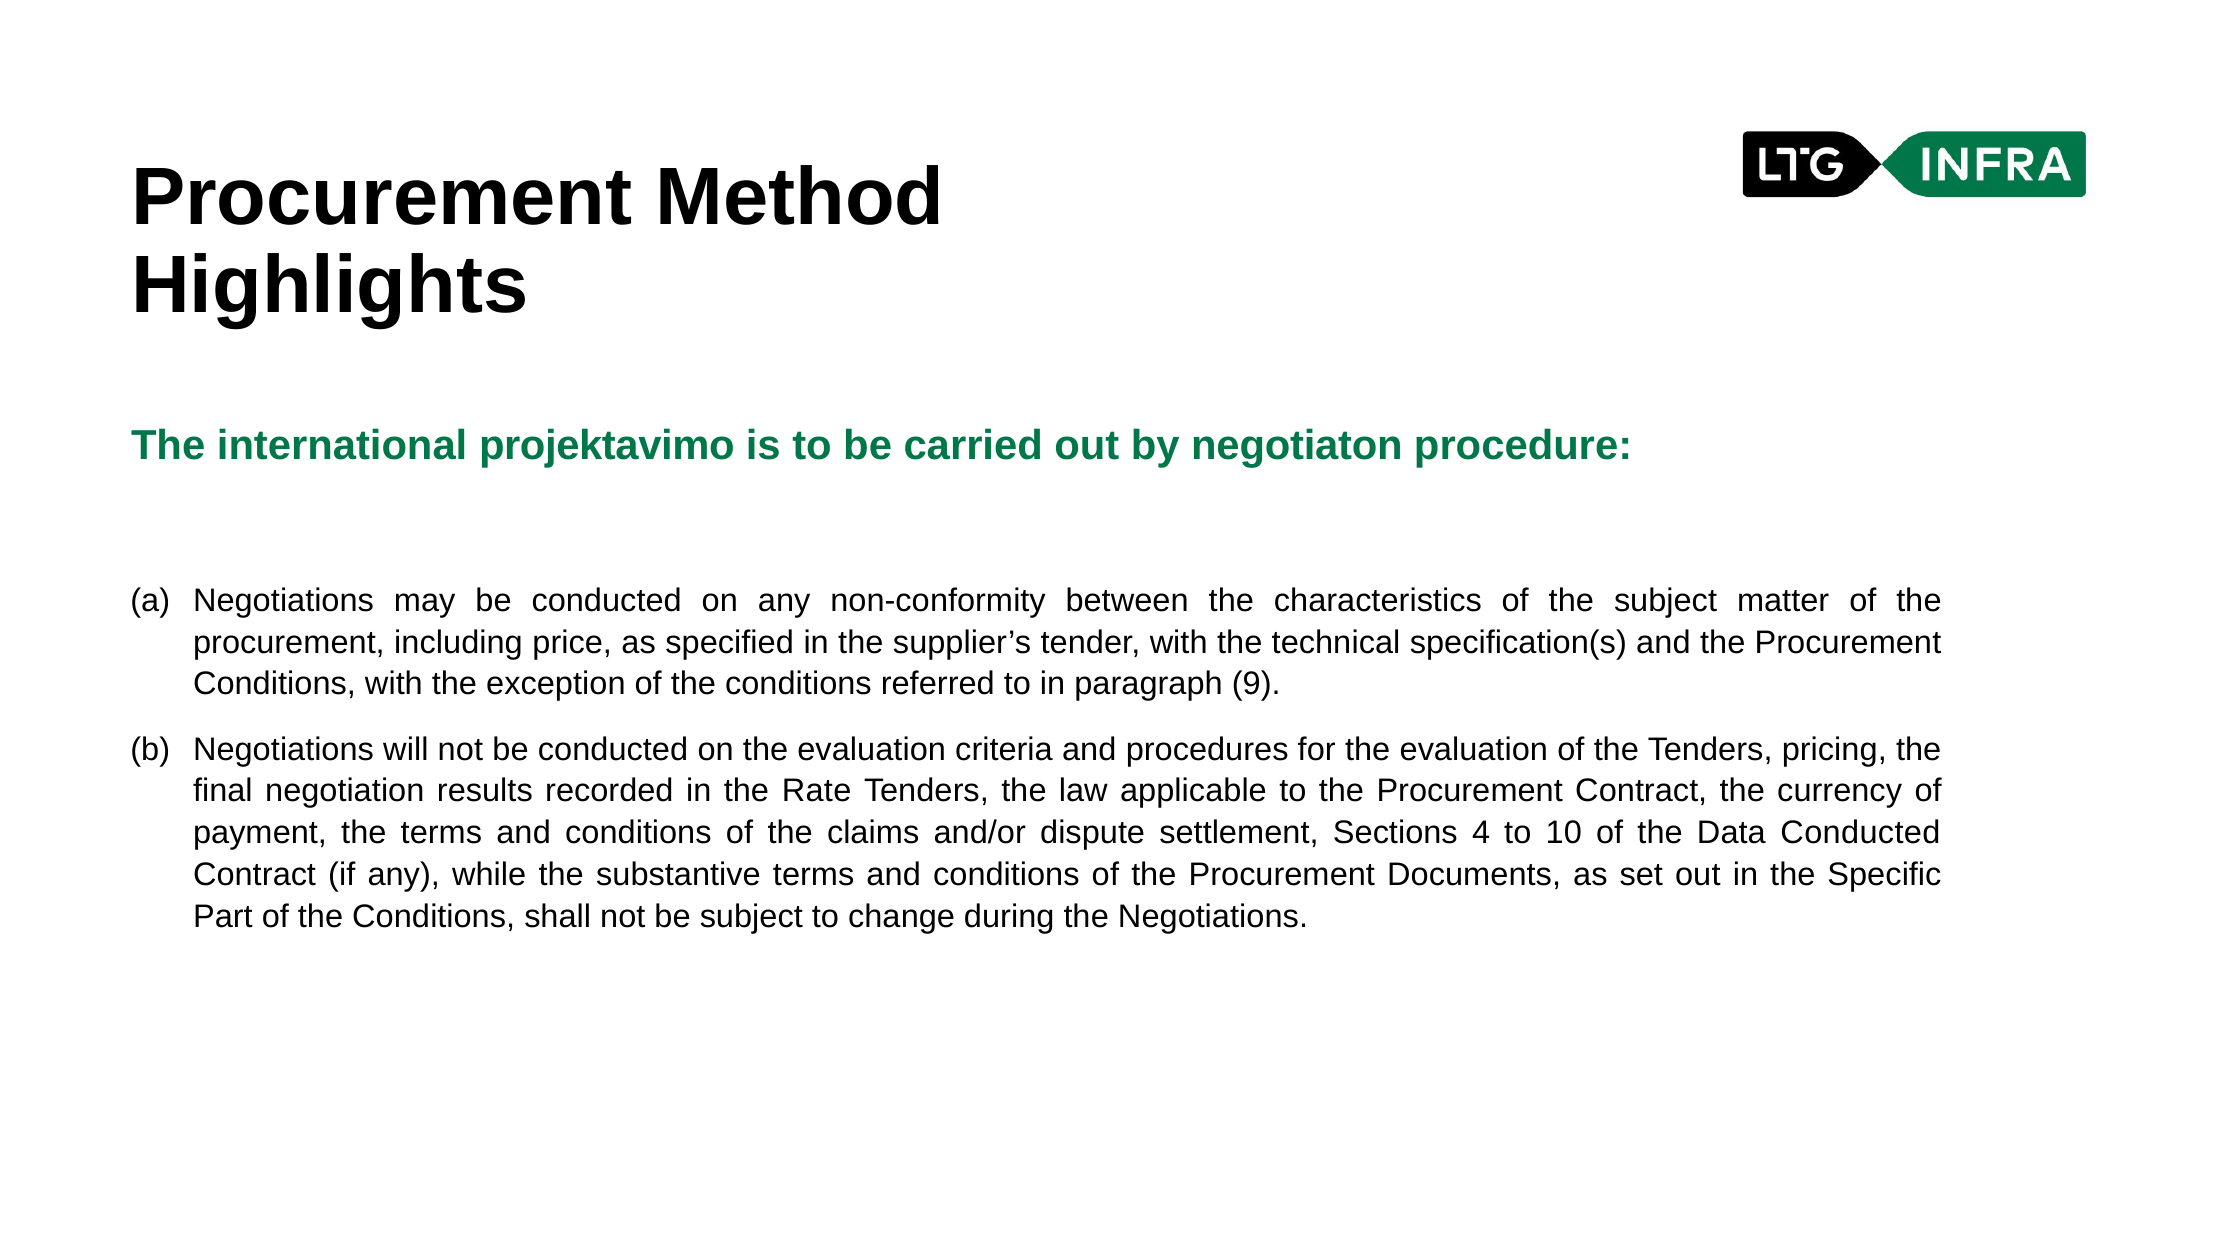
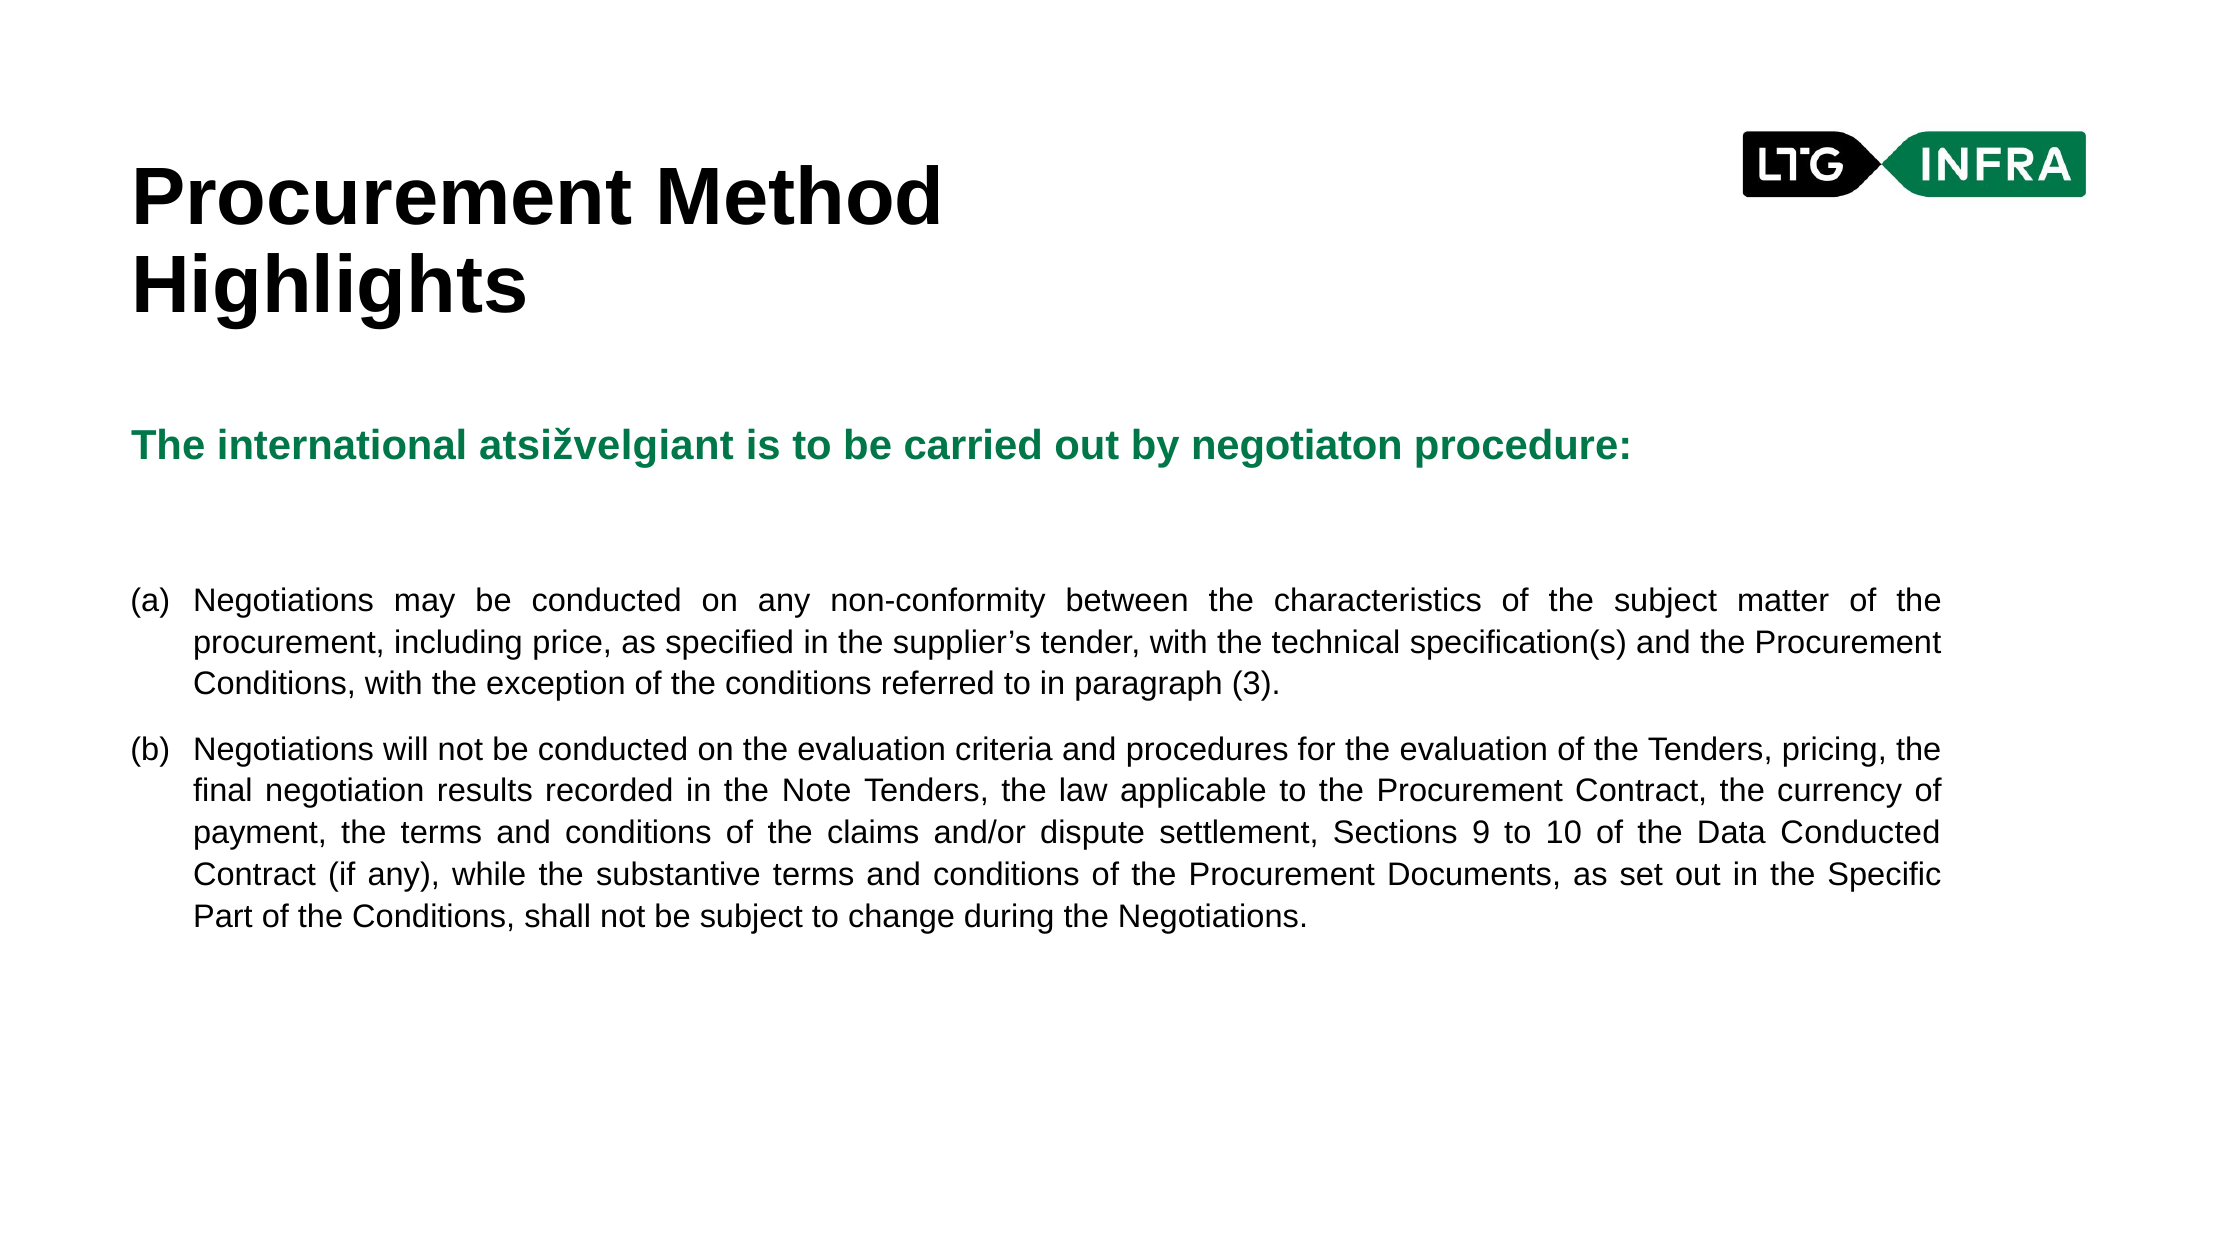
projektavimo: projektavimo -> atsižvelgiant
9: 9 -> 3
Rate: Rate -> Note
4: 4 -> 9
